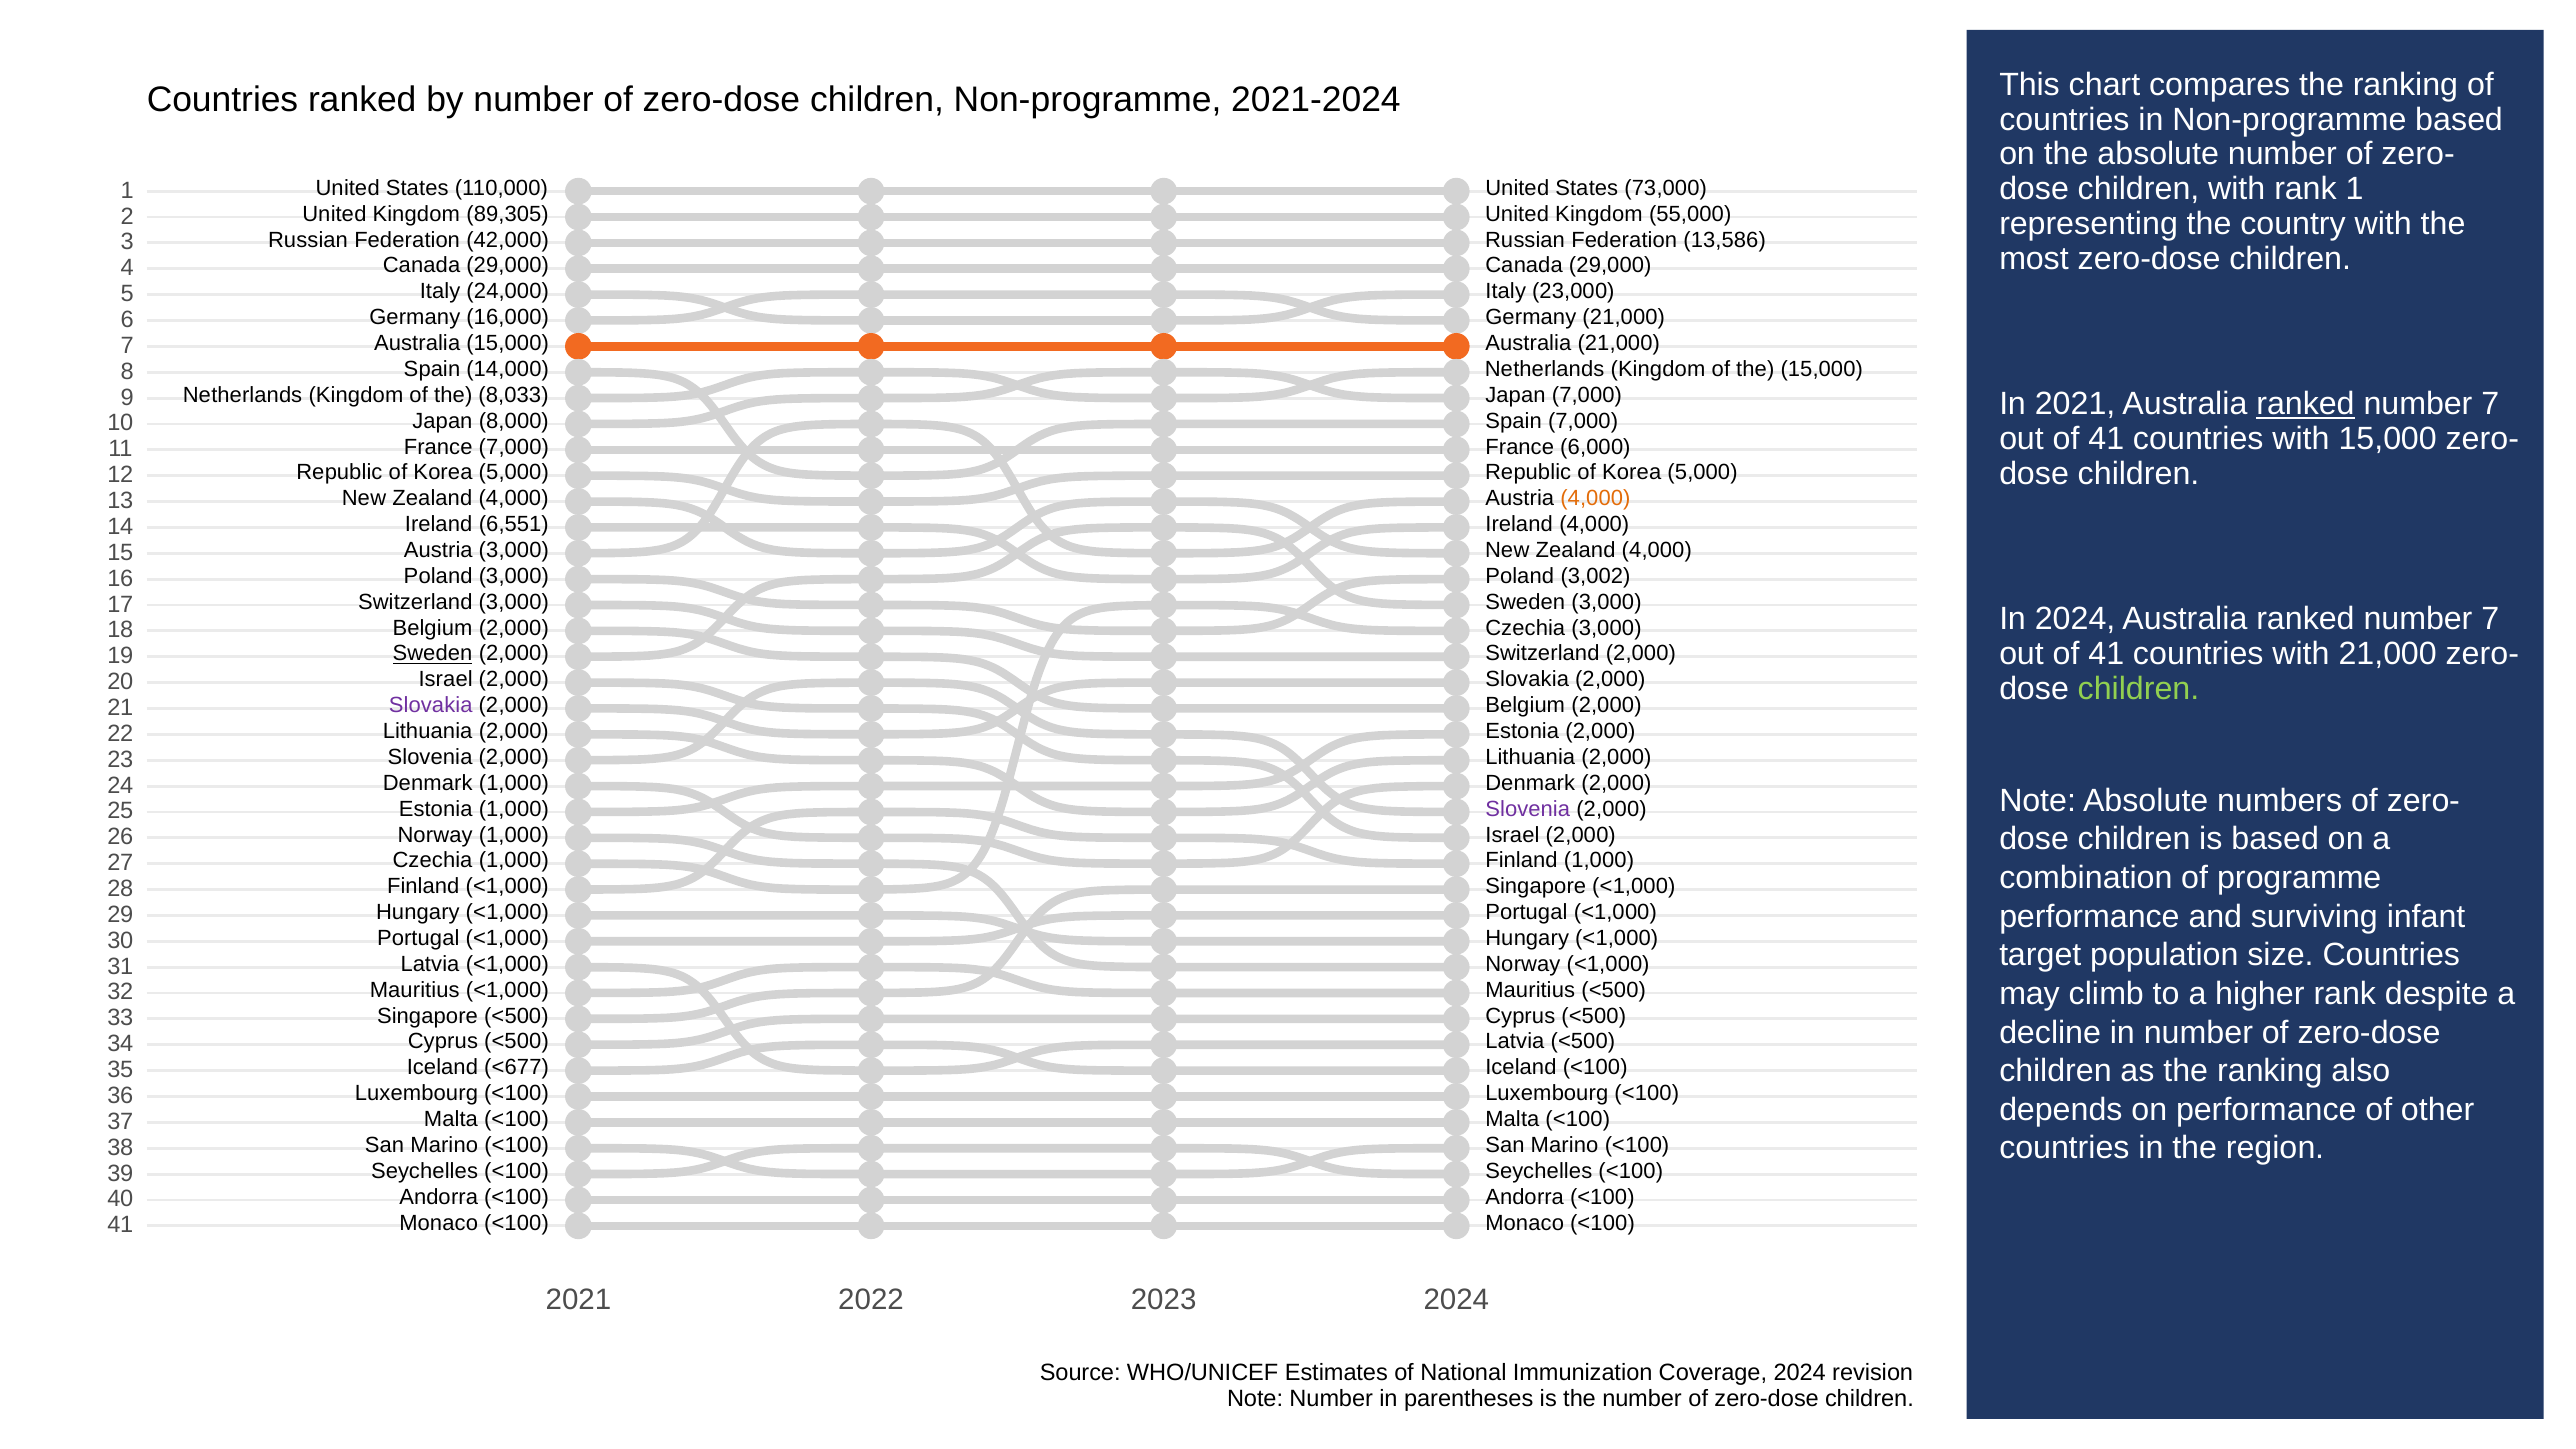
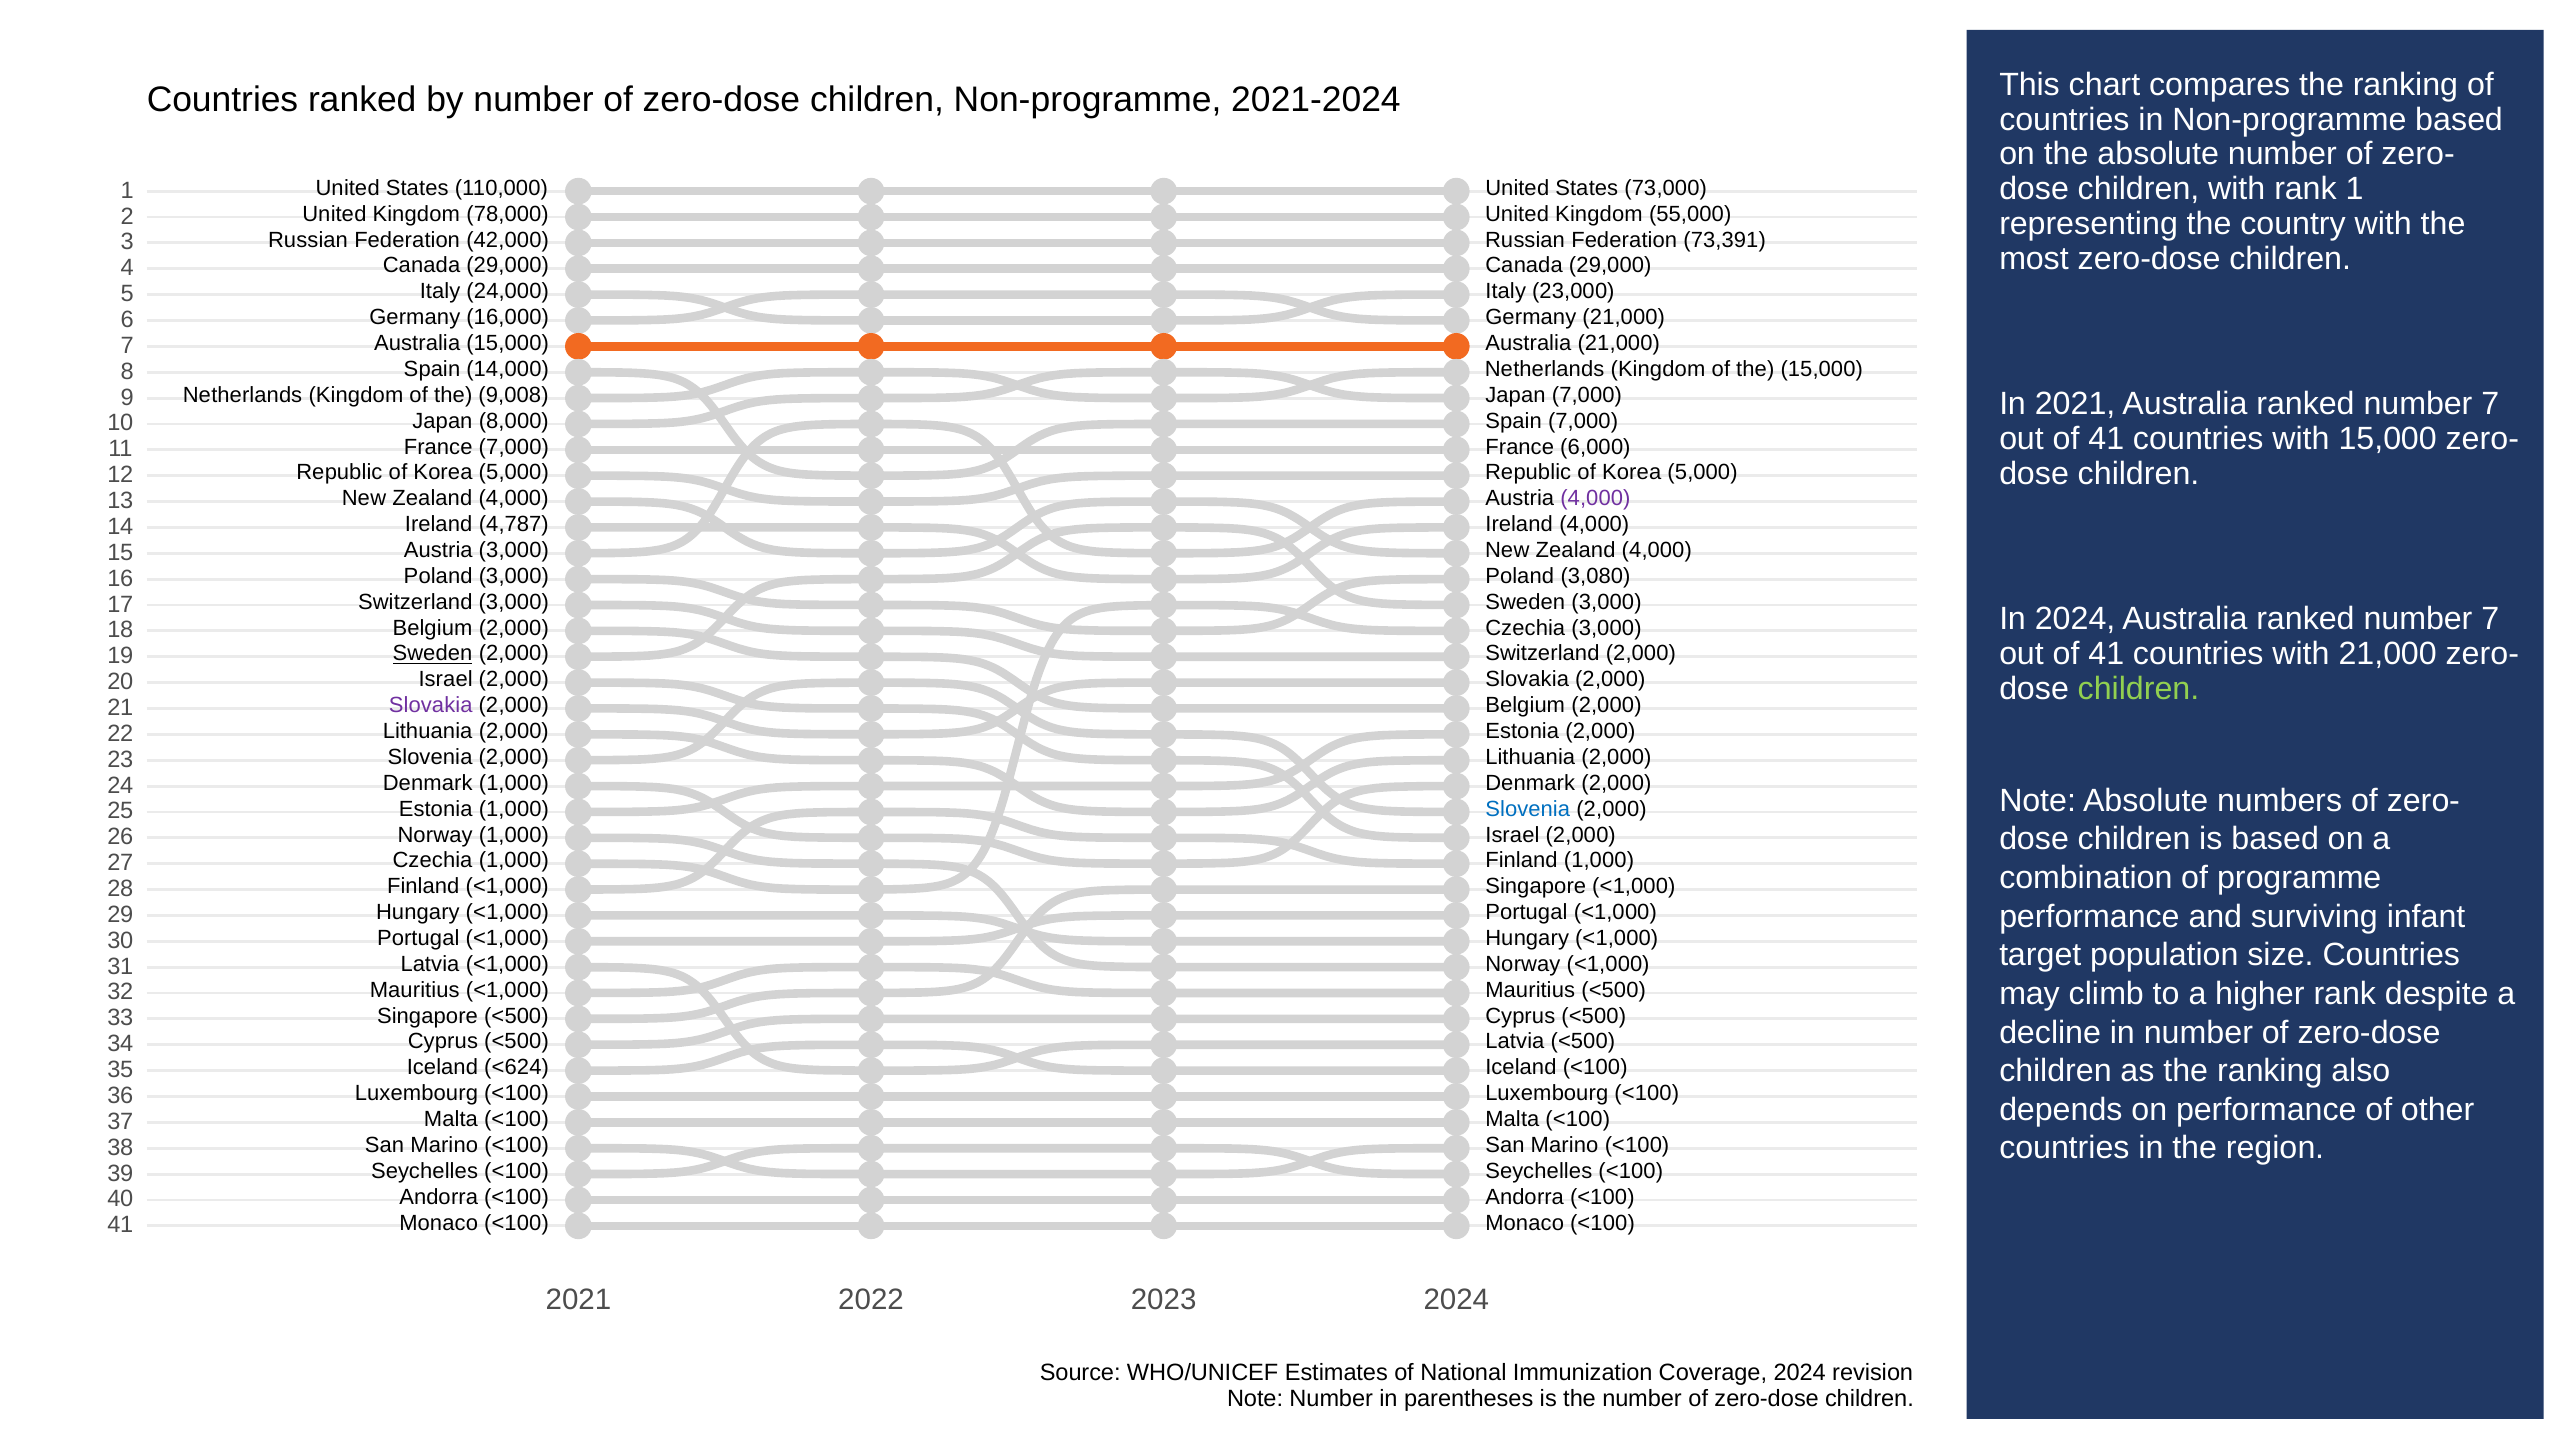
89,305: 89,305 -> 78,000
13,586: 13,586 -> 73,391
8,033: 8,033 -> 9,008
ranked at (2305, 404) underline: present -> none
4,000 at (1595, 499) colour: orange -> purple
6,551: 6,551 -> 4,787
3,002: 3,002 -> 3,080
Slovenia at (1528, 809) colour: purple -> blue
<677: <677 -> <624
